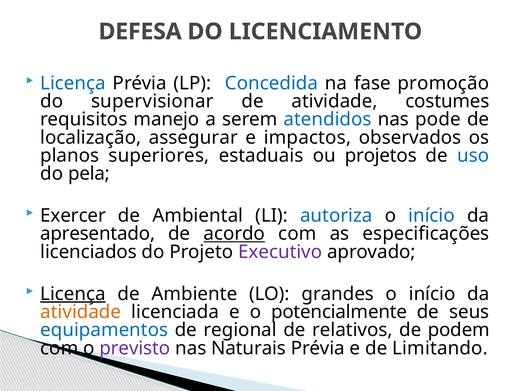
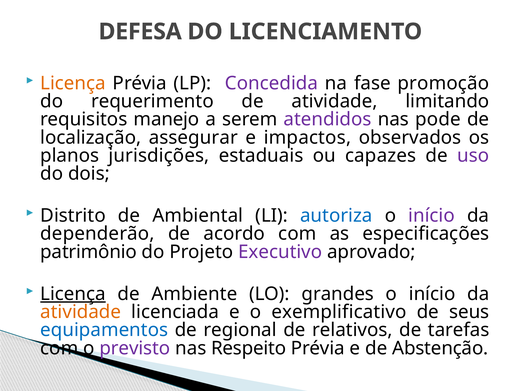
Licença at (73, 83) colour: blue -> orange
Concedida colour: blue -> purple
supervisionar: supervisionar -> requerimento
costumes: costumes -> limitando
atendidos colour: blue -> purple
superiores: superiores -> jurisdições
projetos: projetos -> capazes
uso colour: blue -> purple
pela: pela -> dois
Exercer: Exercer -> Distrito
início at (432, 216) colour: blue -> purple
apresentado: apresentado -> dependerão
acordo underline: present -> none
licenciados: licenciados -> patrimônio
potencialmente: potencialmente -> exemplificativo
podem: podem -> tarefas
Naturais: Naturais -> Respeito
Limitando: Limitando -> Abstenção
